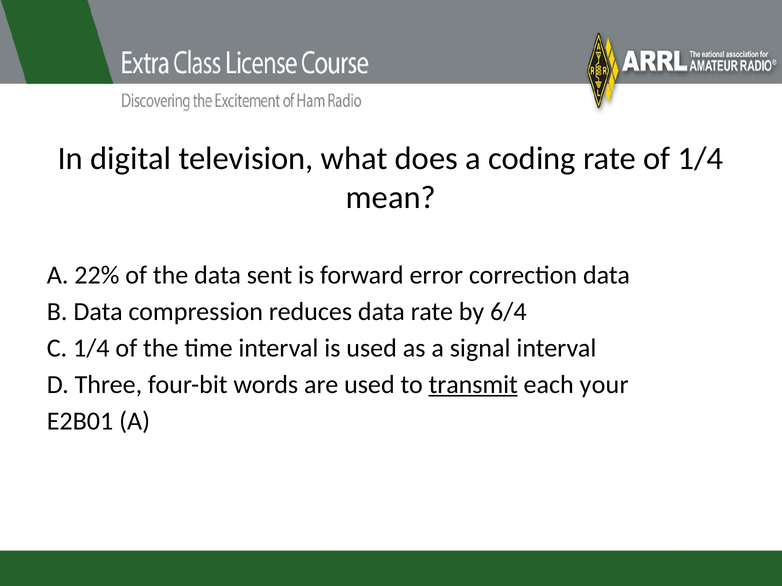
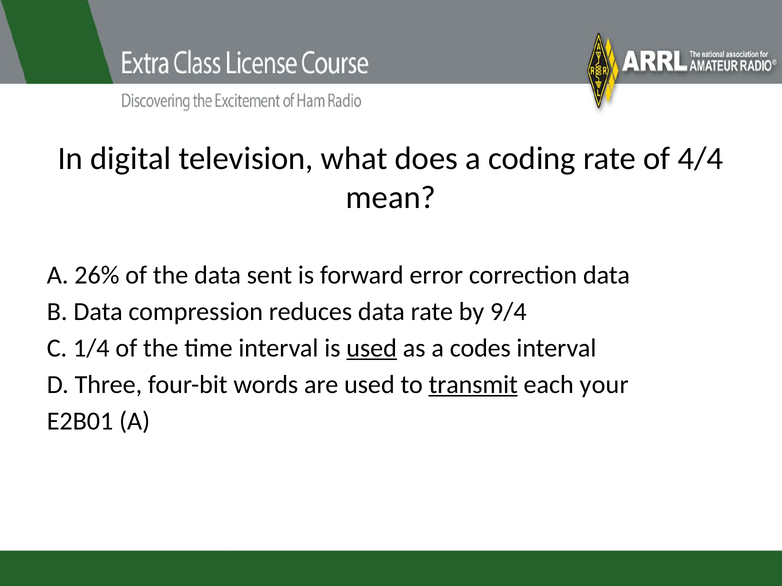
of 1/4: 1/4 -> 4/4
22%: 22% -> 26%
6/4: 6/4 -> 9/4
used at (372, 348) underline: none -> present
signal: signal -> codes
